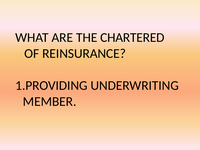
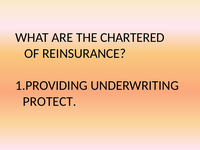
MEMBER: MEMBER -> PROTECT
